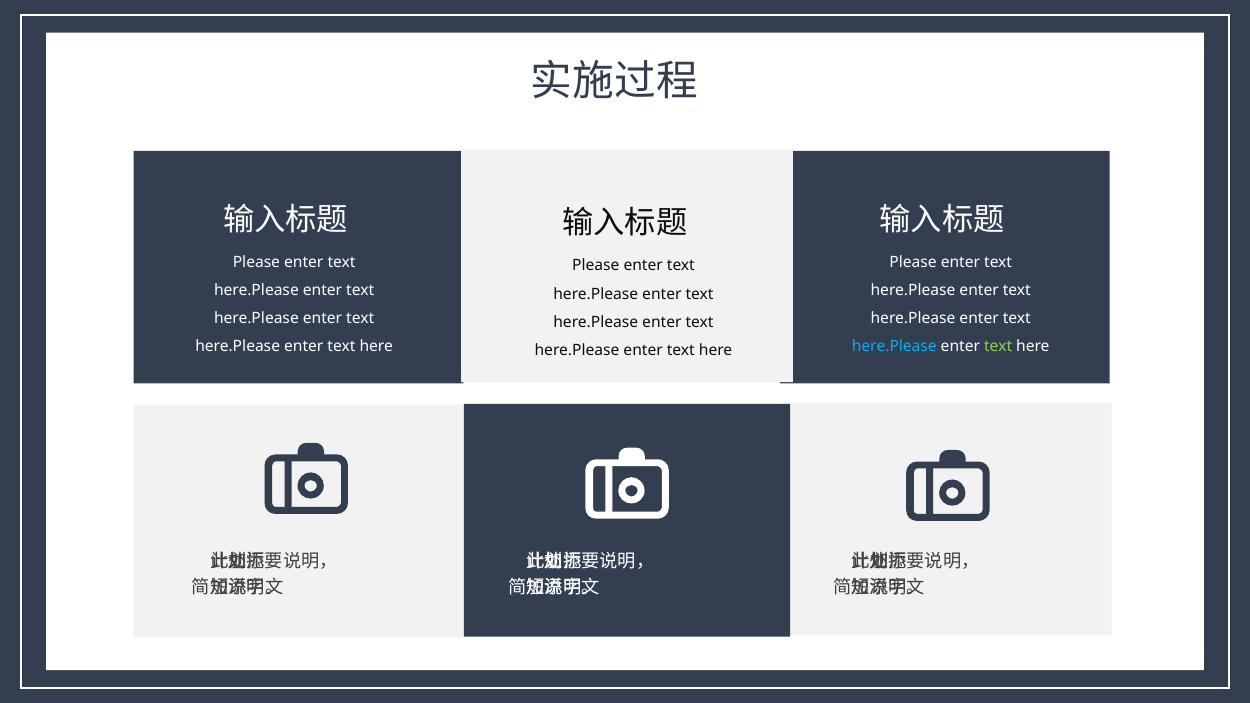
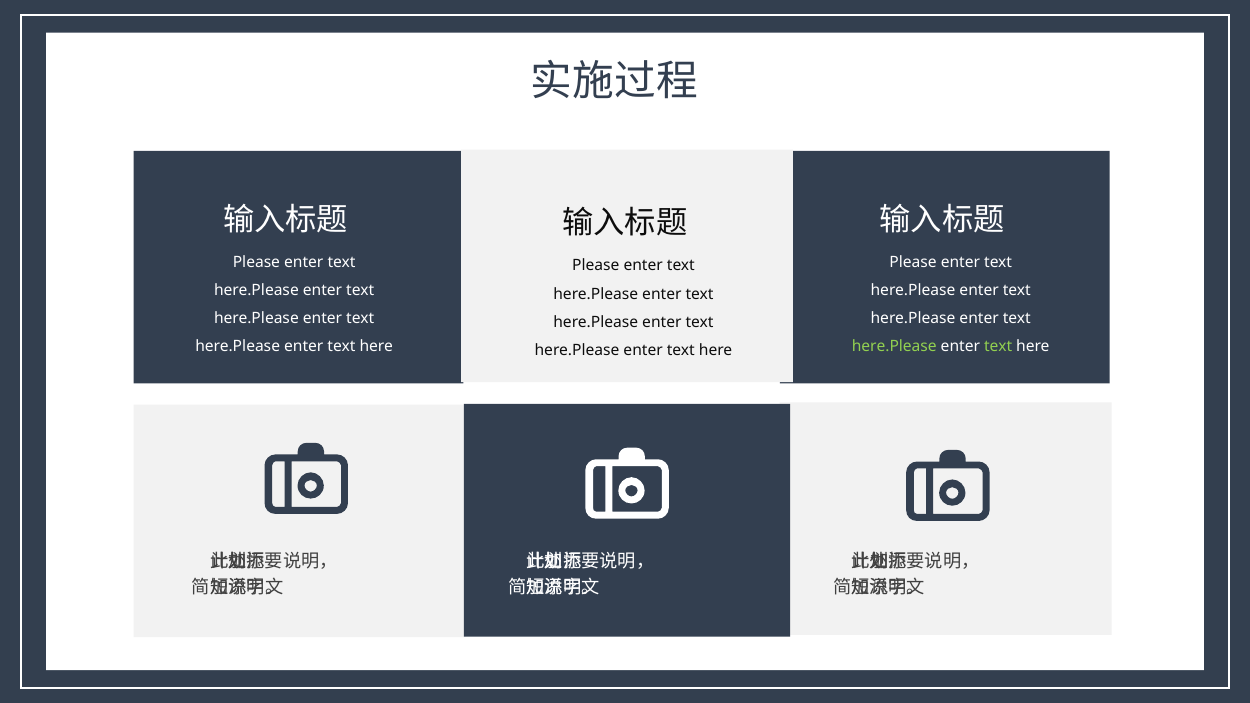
here.Please at (894, 346) colour: light blue -> light green
